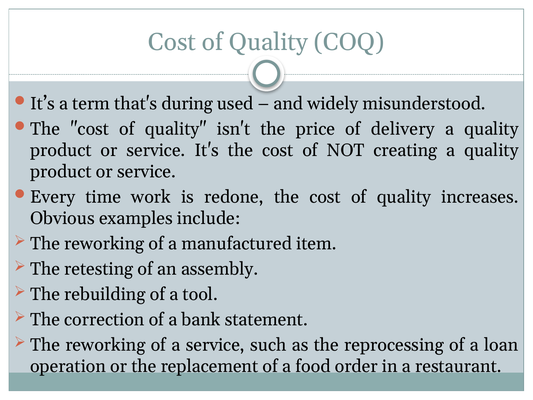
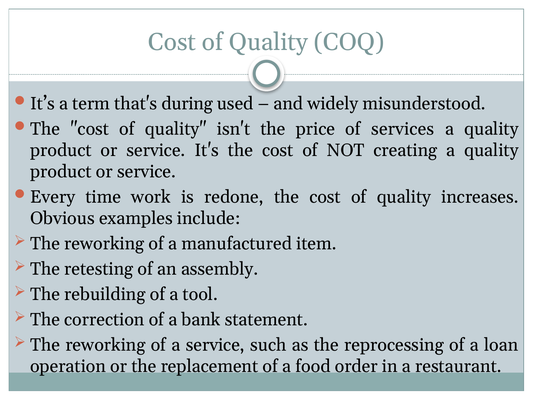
delivery: delivery -> services
